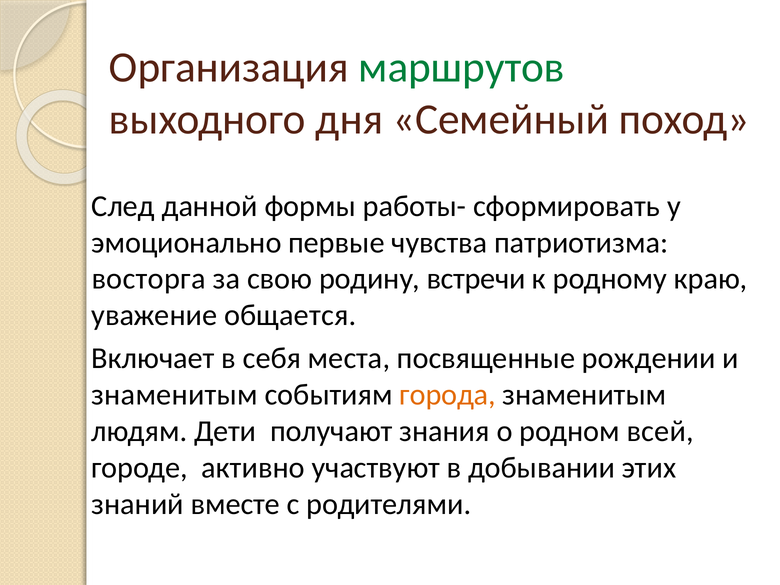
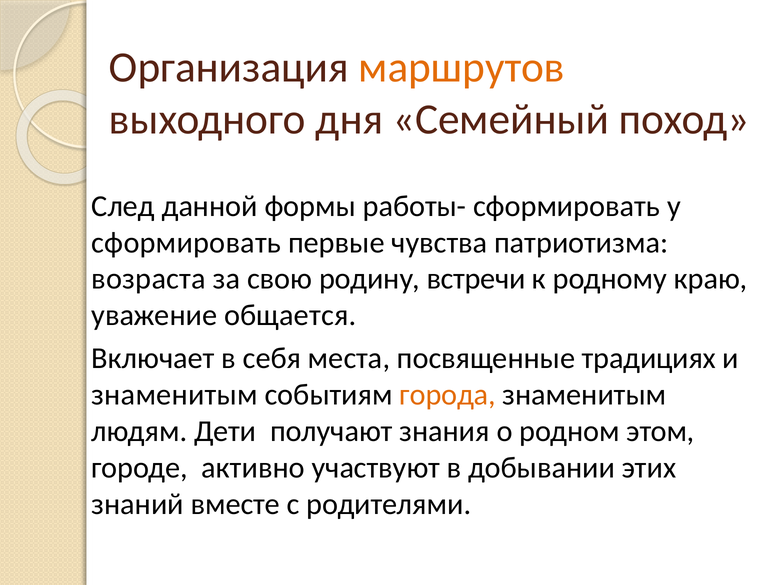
маршрутов colour: green -> orange
эмоционально at (186, 243): эмоционально -> сформировать
восторга: восторга -> возраста
рождении: рождении -> традициях
всей: всей -> этом
